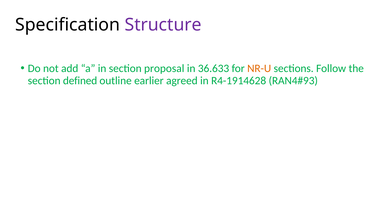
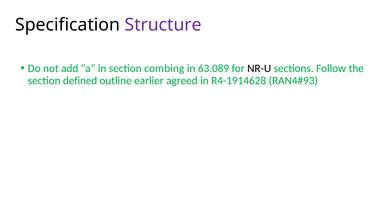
proposal: proposal -> combing
36.633: 36.633 -> 63.089
NR-U colour: orange -> black
